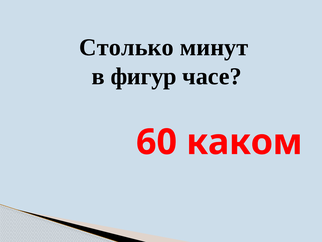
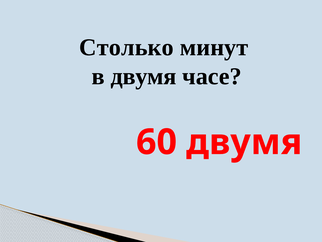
в фигур: фигур -> двумя
60 каком: каком -> двумя
